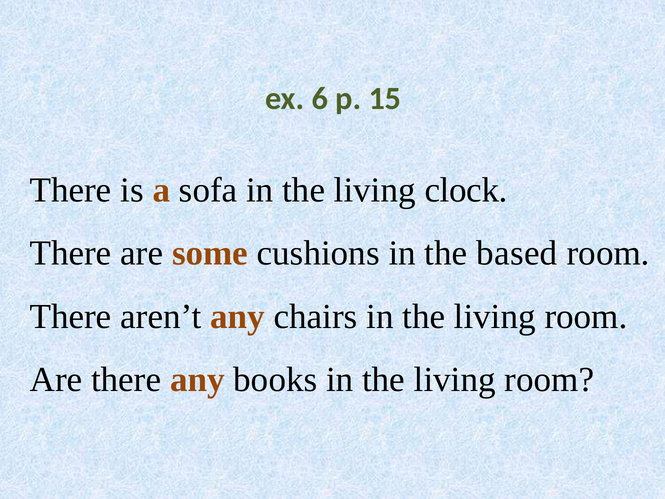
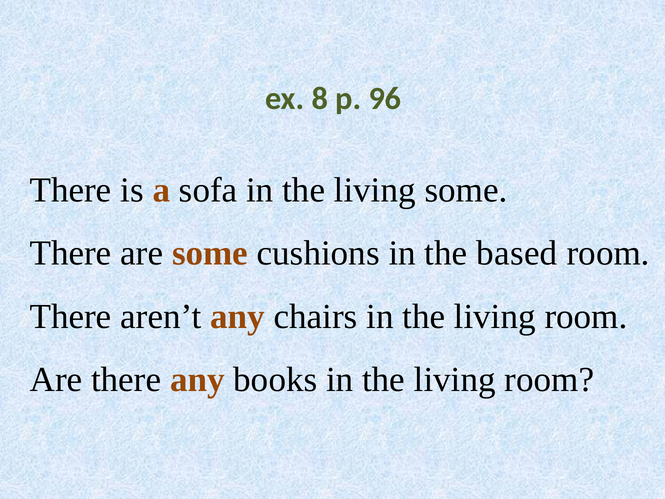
6: 6 -> 8
15: 15 -> 96
living clock: clock -> some
